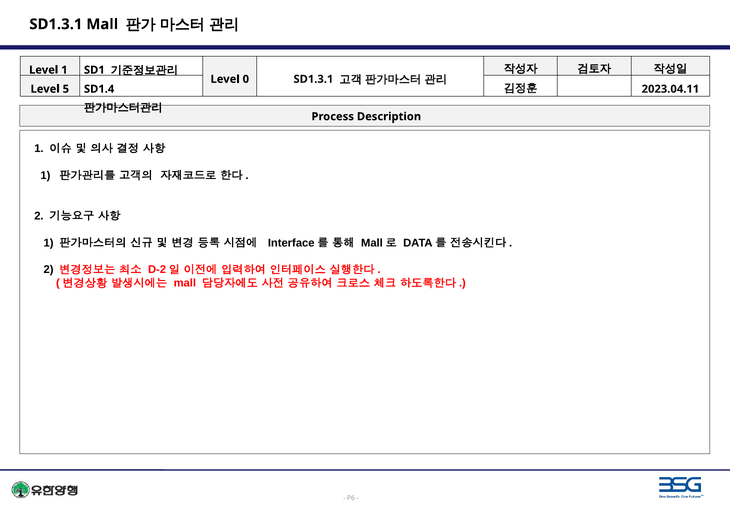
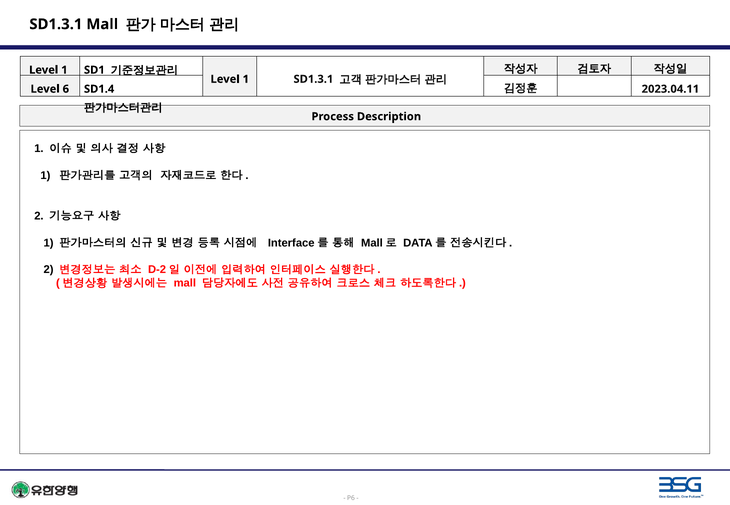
0 at (246, 79): 0 -> 1
5: 5 -> 6
